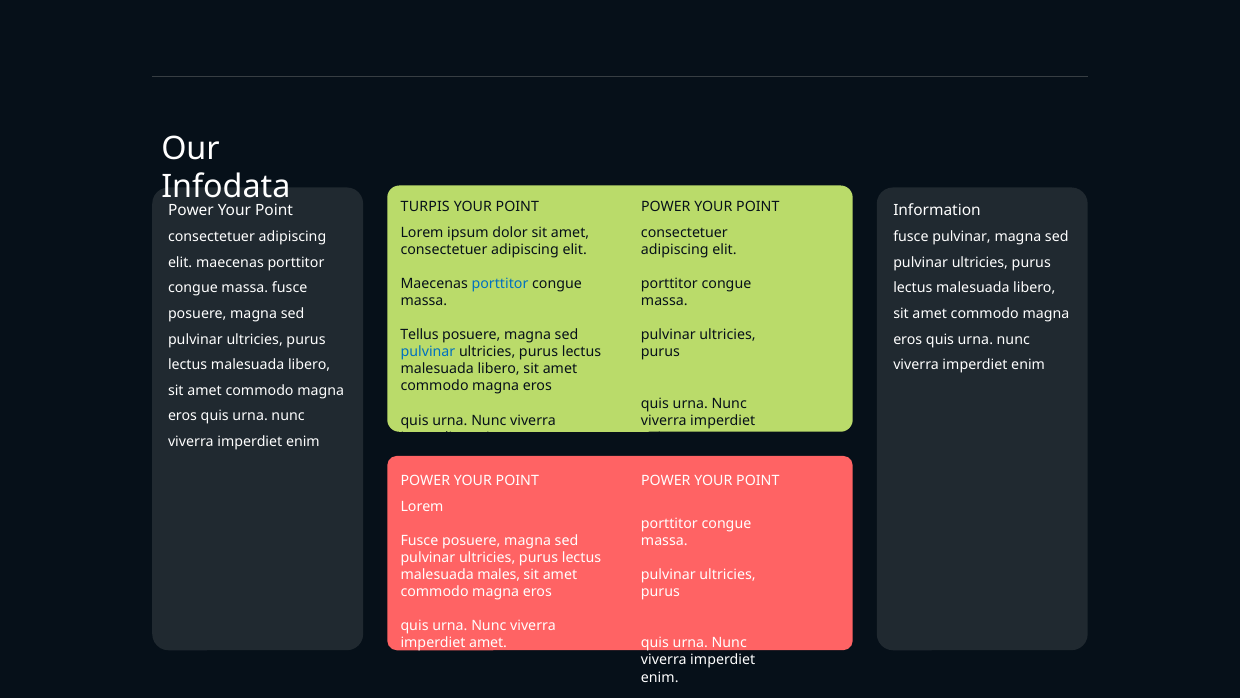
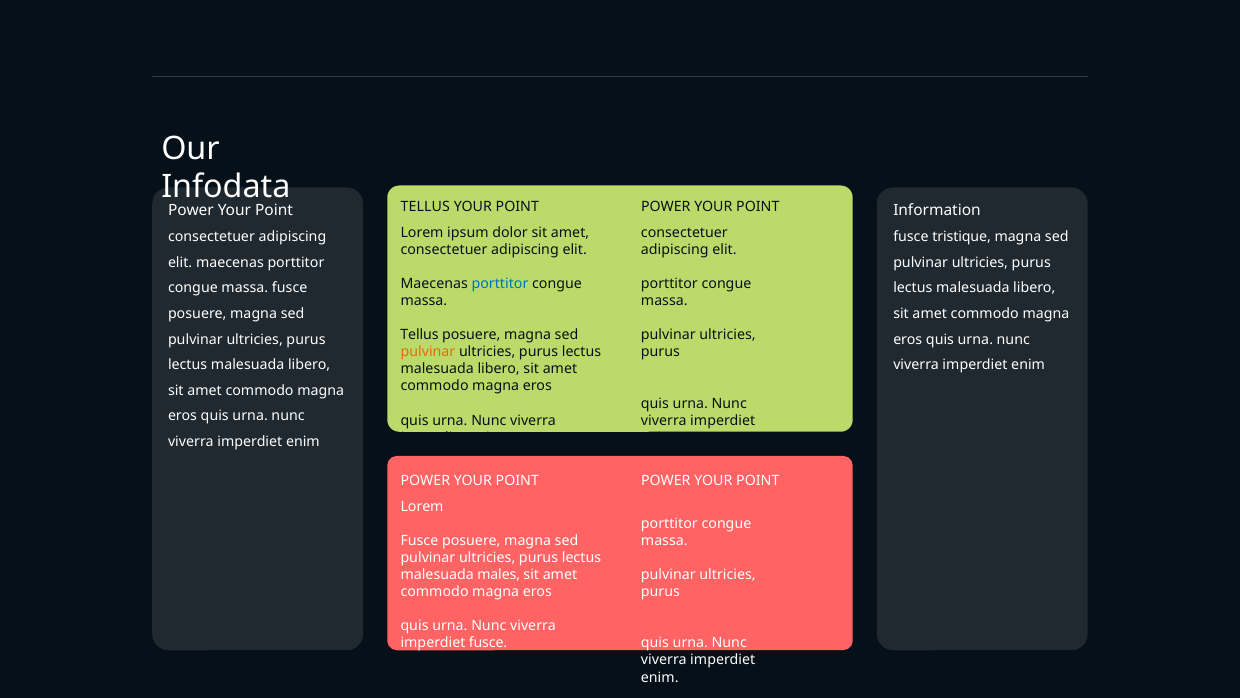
TURPIS at (425, 207): TURPIS -> TELLUS
fusce pulvinar: pulvinar -> tristique
pulvinar at (428, 352) colour: blue -> orange
imperdiet amet: amet -> fusce
